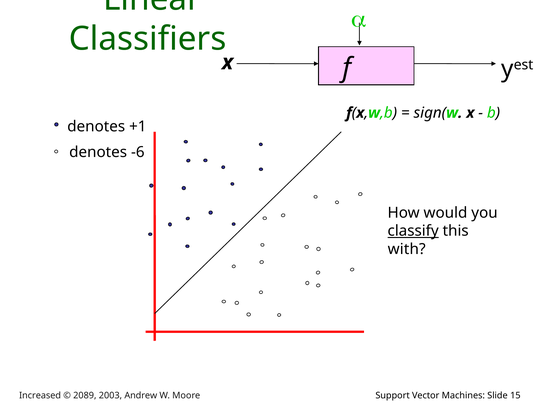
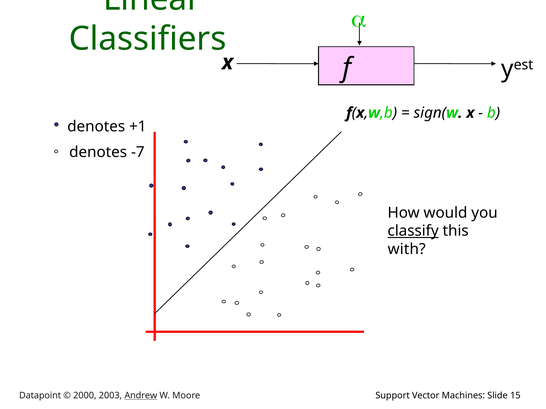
-6: -6 -> -7
Increased: Increased -> Datapoint
2089: 2089 -> 2000
Andrew underline: none -> present
